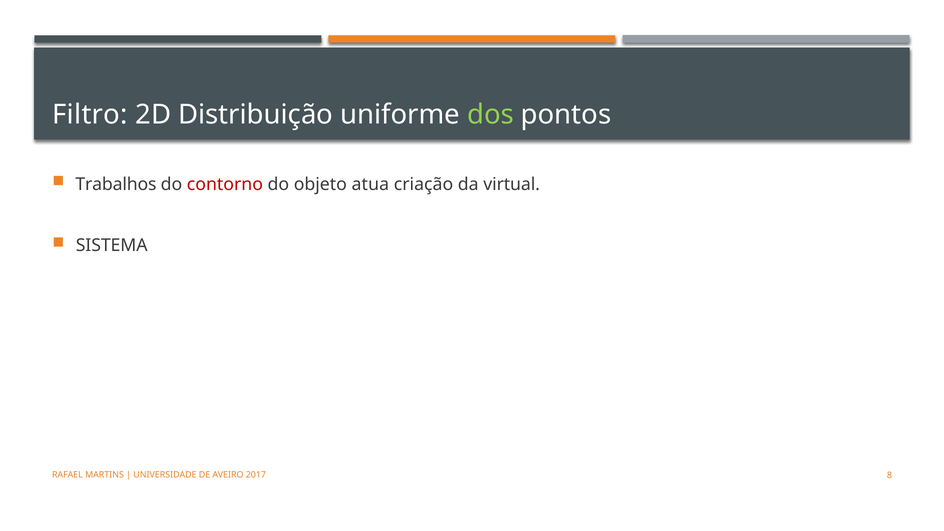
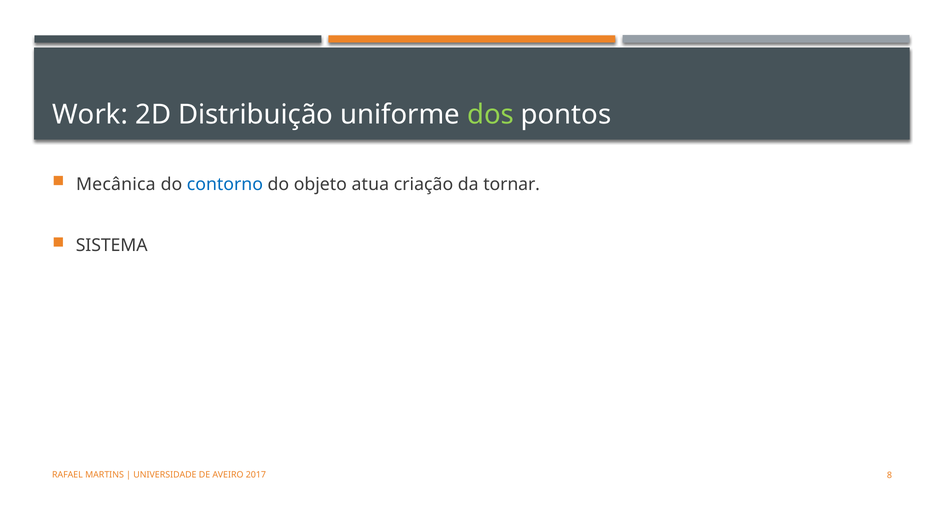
Filtro: Filtro -> Work
Trabalhos: Trabalhos -> Mecânica
contorno colour: red -> blue
virtual: virtual -> tornar
